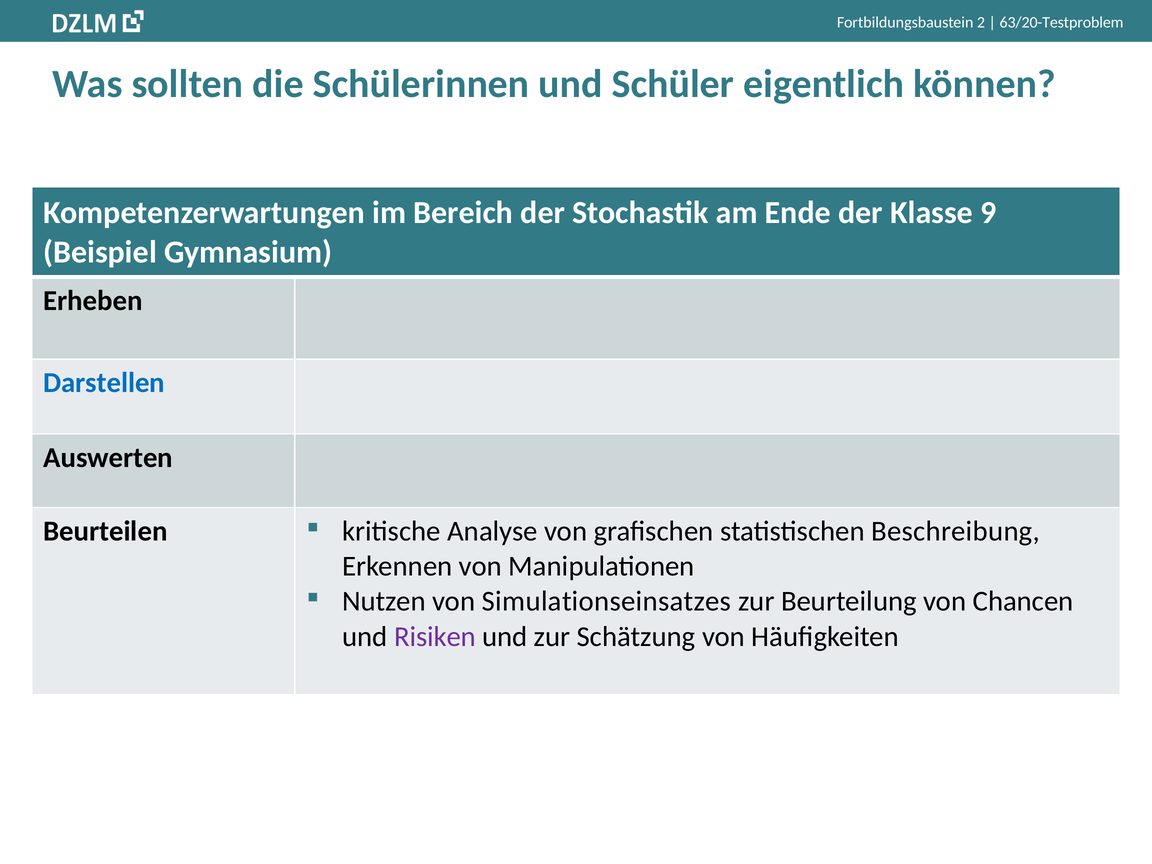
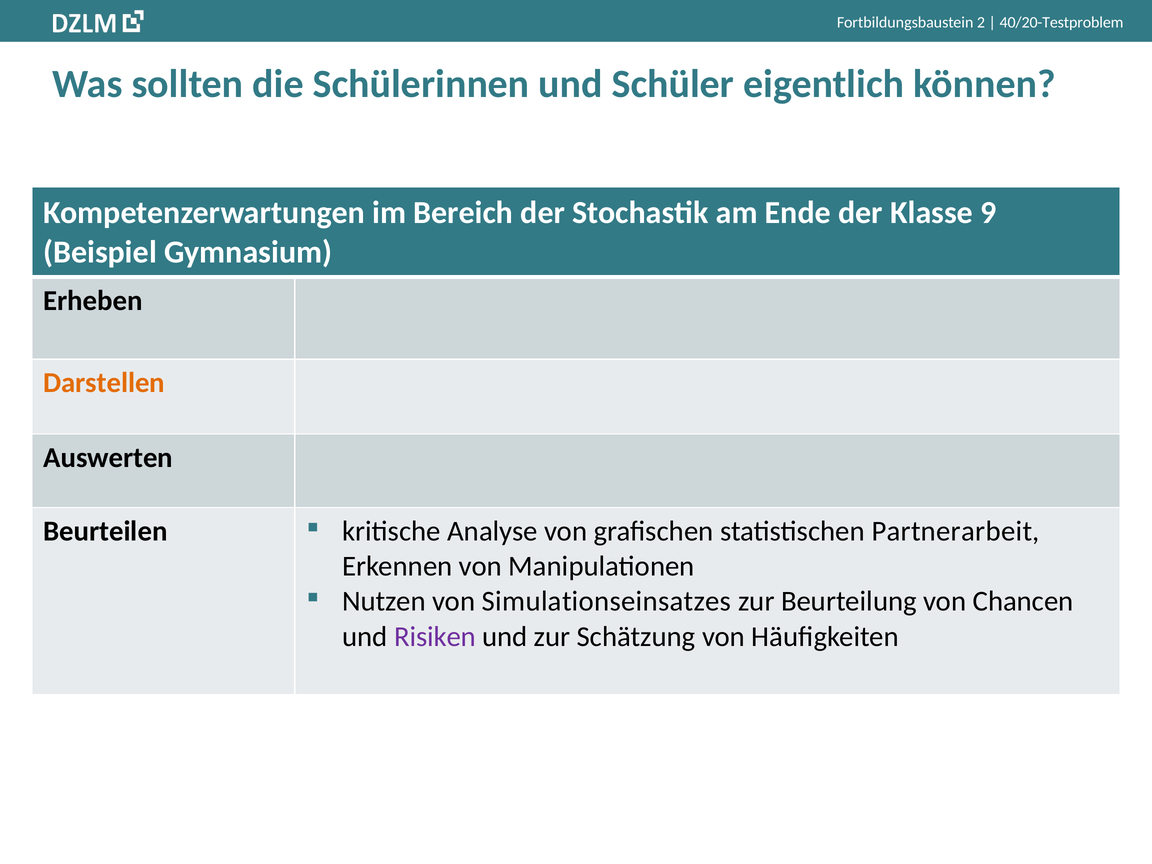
63/20-Testproblem: 63/20-Testproblem -> 40/20-Testproblem
Darstellen colour: blue -> orange
Beschreibung: Beschreibung -> Partnerarbeit
